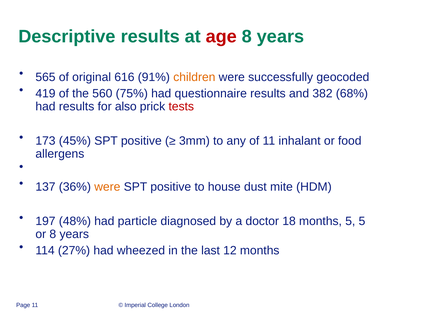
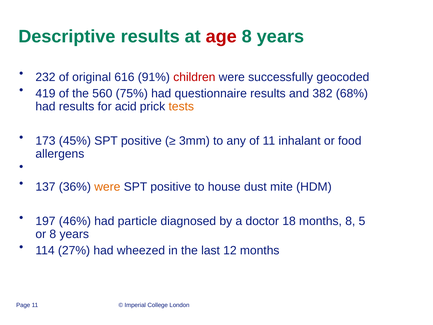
565: 565 -> 232
children colour: orange -> red
also: also -> acid
tests colour: red -> orange
48%: 48% -> 46%
months 5: 5 -> 8
